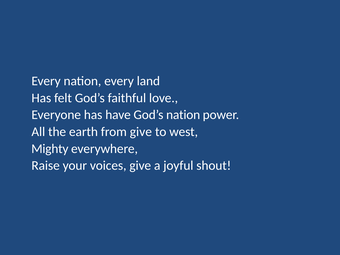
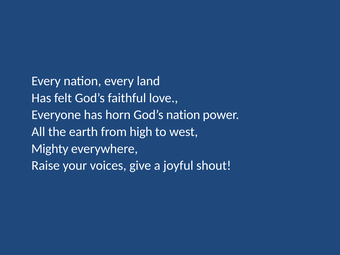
have: have -> horn
from give: give -> high
